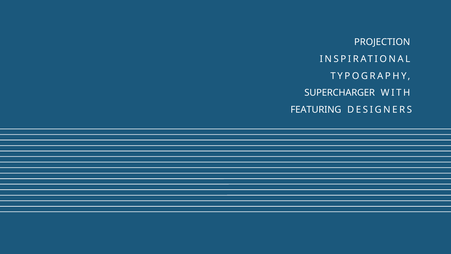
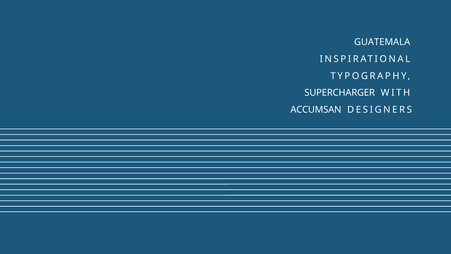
PROJECTION: PROJECTION -> GUATEMALA
FEATURING: FEATURING -> ACCUMSAN
